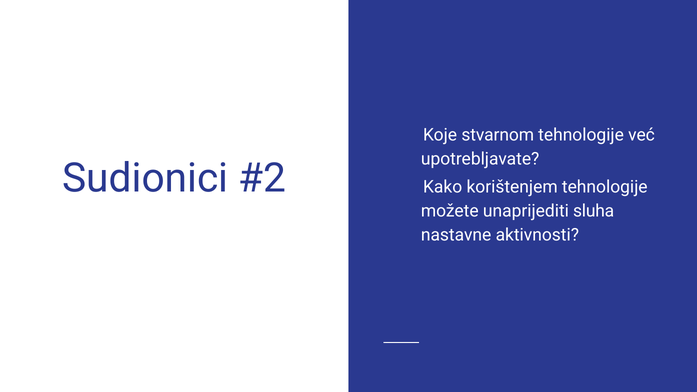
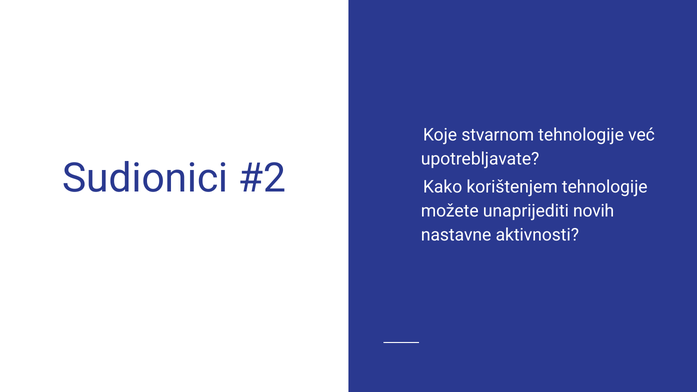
sluha: sluha -> novih
